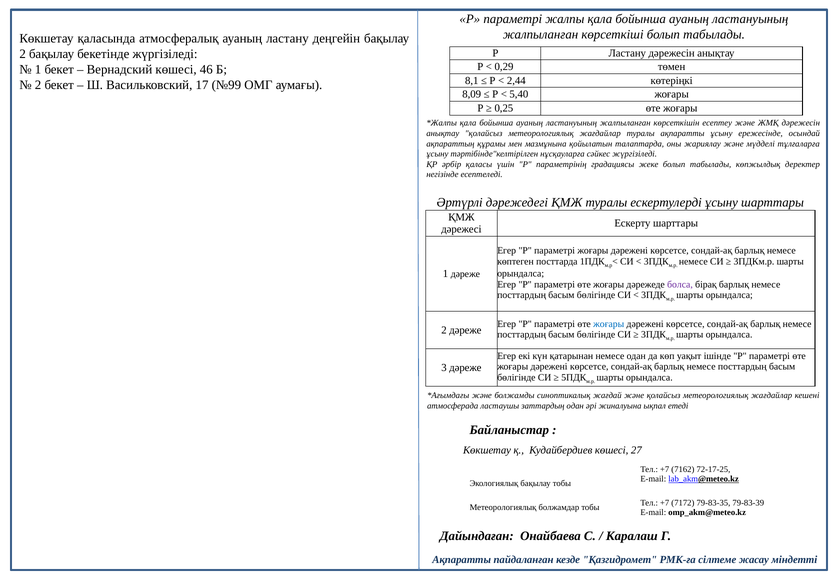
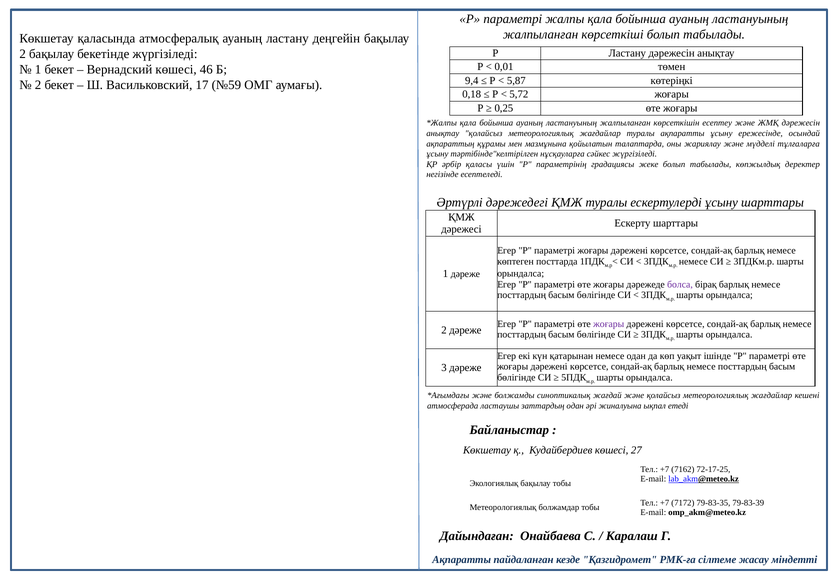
0,29: 0,29 -> 0,01
8,1: 8,1 -> 9,4
2,44: 2,44 -> 5,87
№99: №99 -> №59
8,09: 8,09 -> 0,18
5,40: 5,40 -> 5,72
жоғары at (609, 324) colour: blue -> purple
